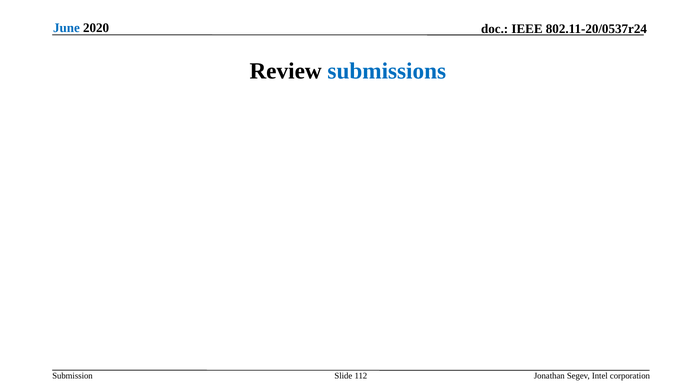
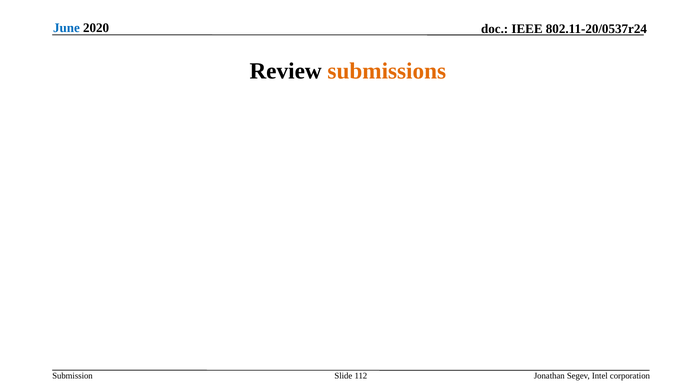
submissions colour: blue -> orange
